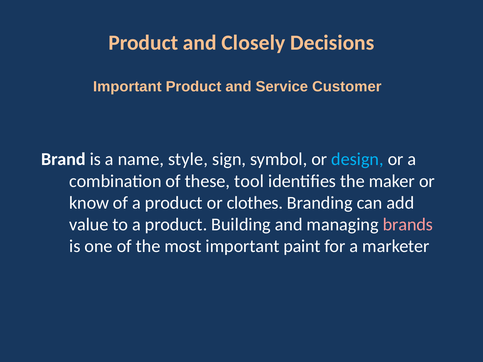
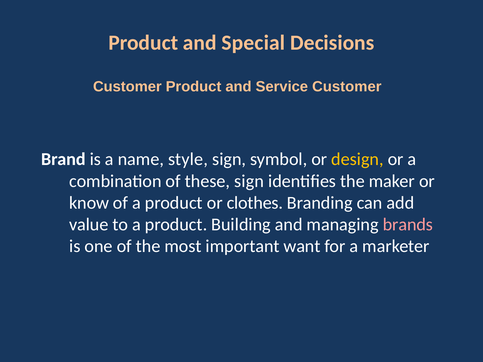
Closely: Closely -> Special
Important at (127, 87): Important -> Customer
design colour: light blue -> yellow
these tool: tool -> sign
paint: paint -> want
